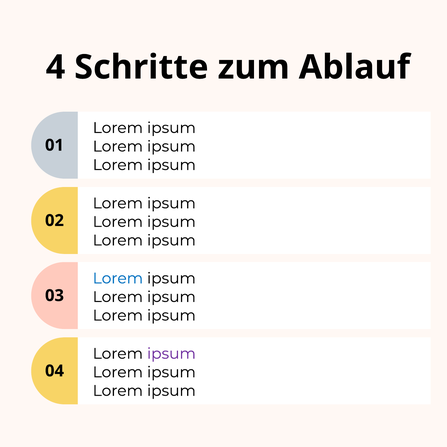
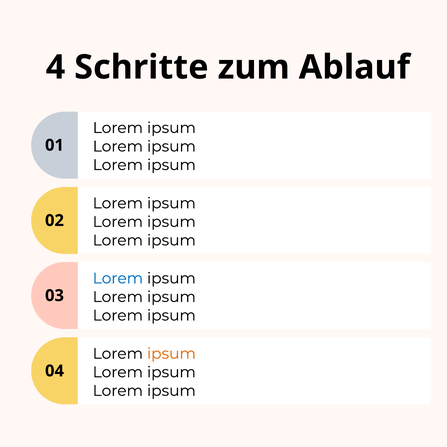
ipsum at (171, 354) colour: purple -> orange
